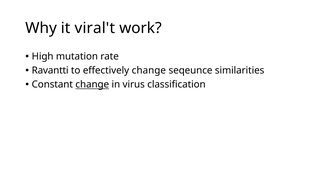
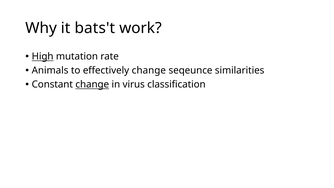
viral't: viral't -> bats't
High underline: none -> present
Ravantti: Ravantti -> Animals
